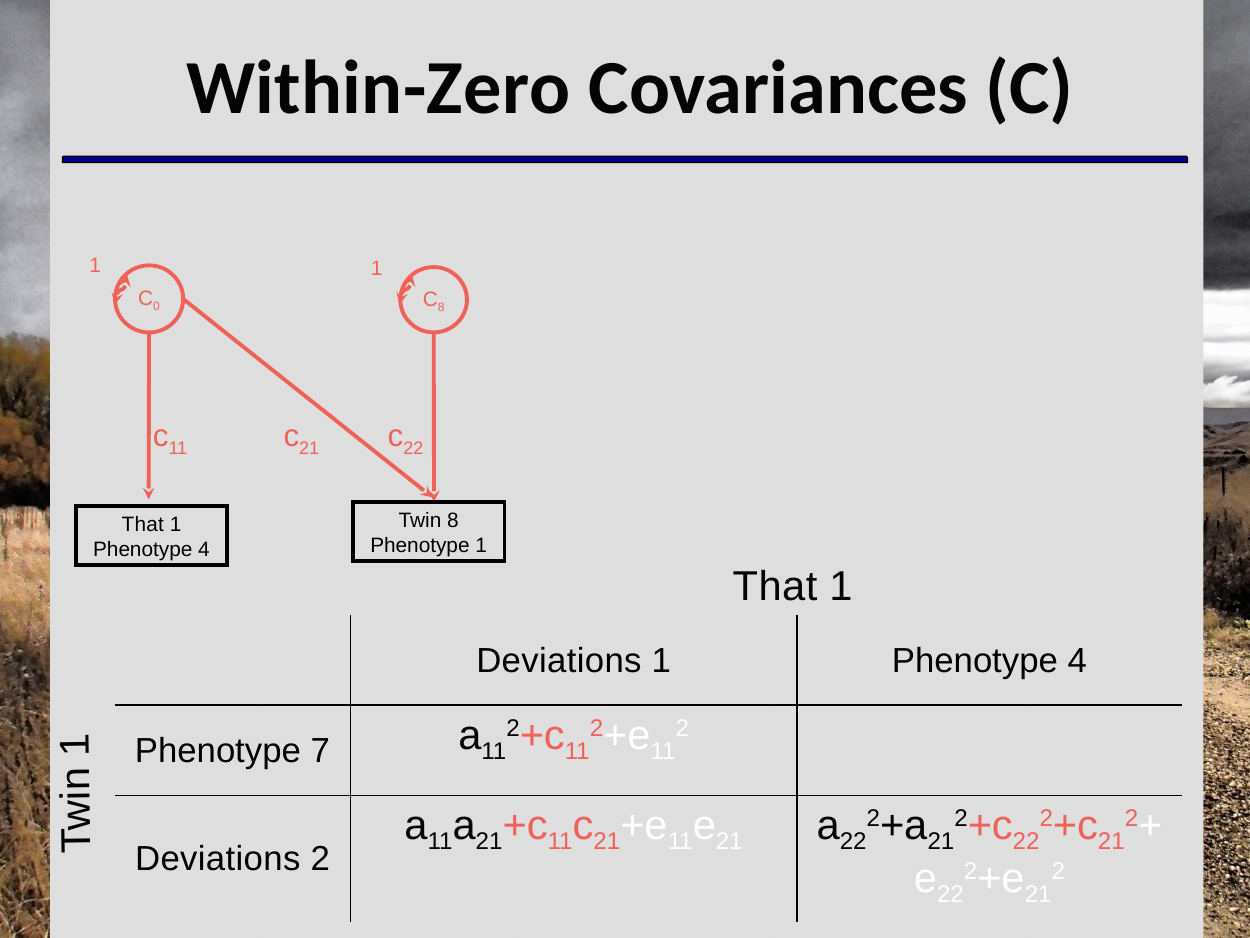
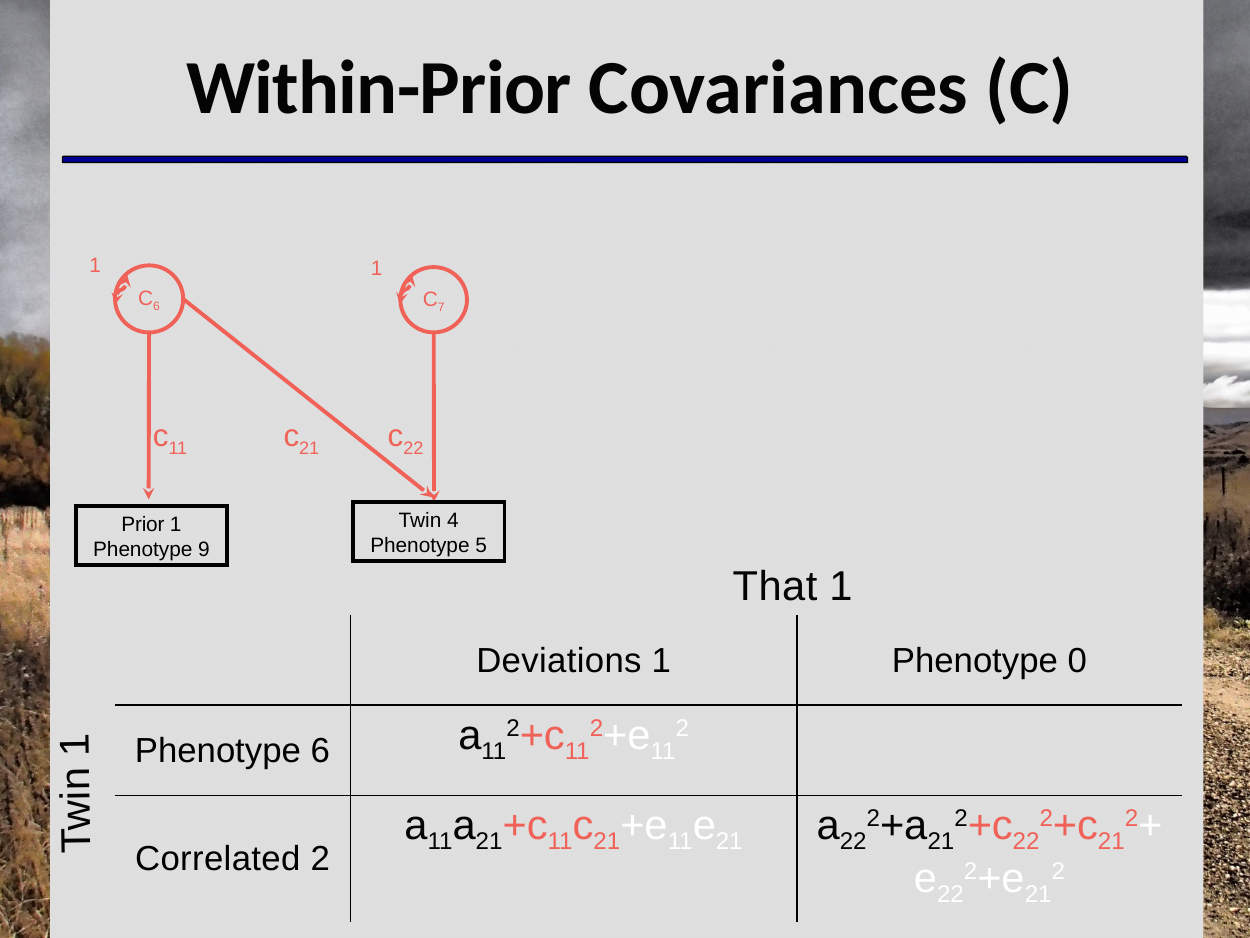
Within-Zero: Within-Zero -> Within-Prior
C 0: 0 -> 6
C 8: 8 -> 7
Twin 8: 8 -> 4
That at (143, 524): That -> Prior
Phenotype 1: 1 -> 5
4 at (204, 549): 4 -> 9
4 at (1077, 660): 4 -> 0
Phenotype 7: 7 -> 6
Deviations at (218, 859): Deviations -> Correlated
